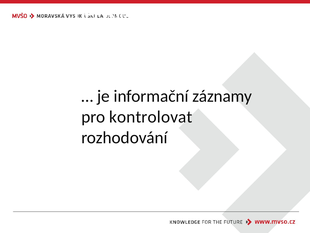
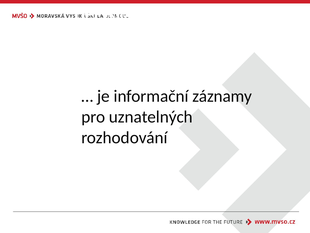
kontrolovat: kontrolovat -> uznatelných
